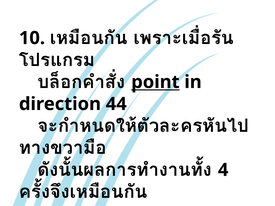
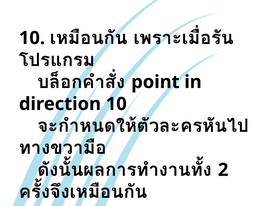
point underline: present -> none
direction 44: 44 -> 10
4: 4 -> 2
